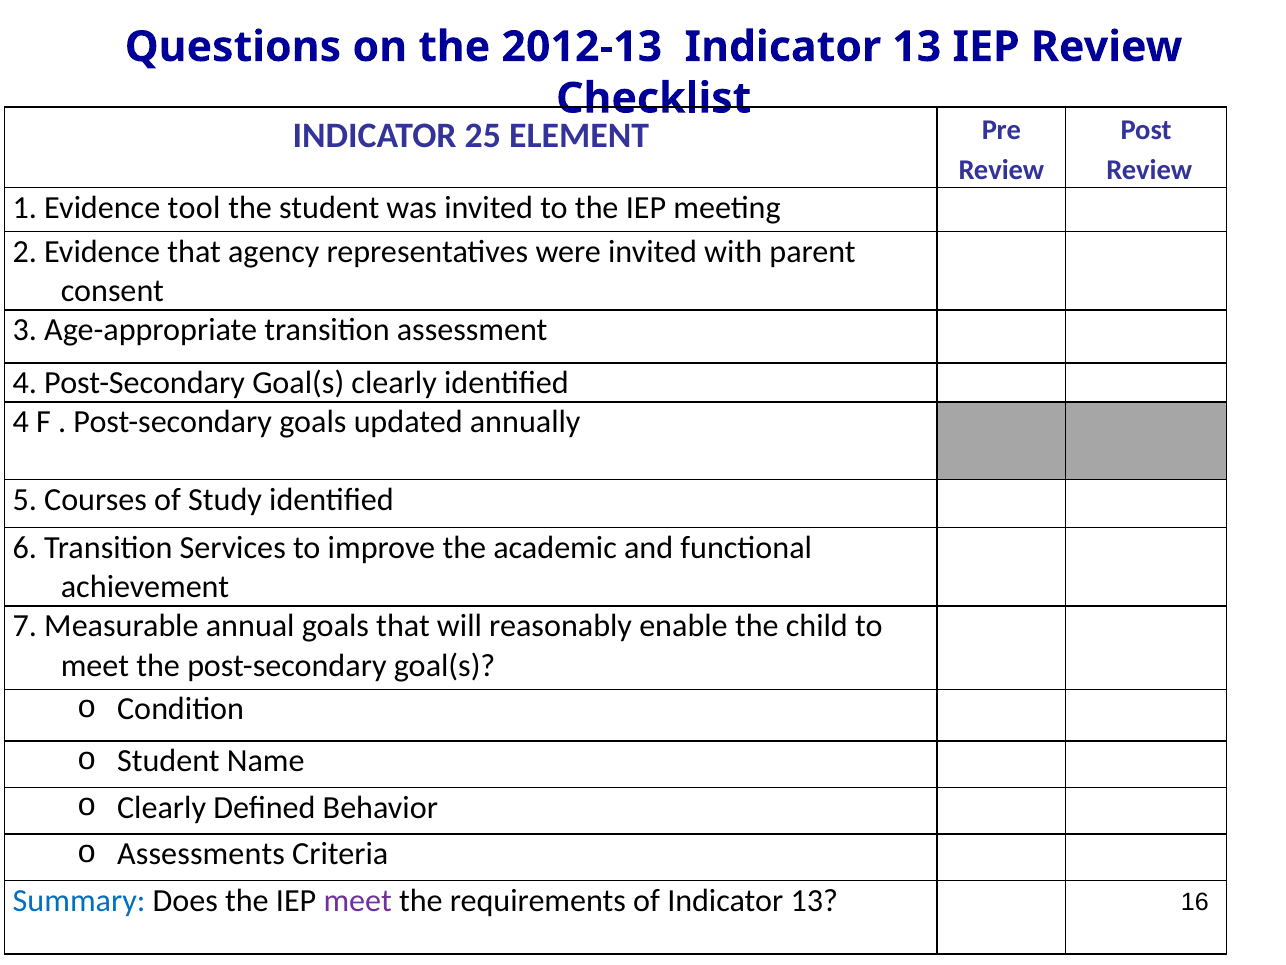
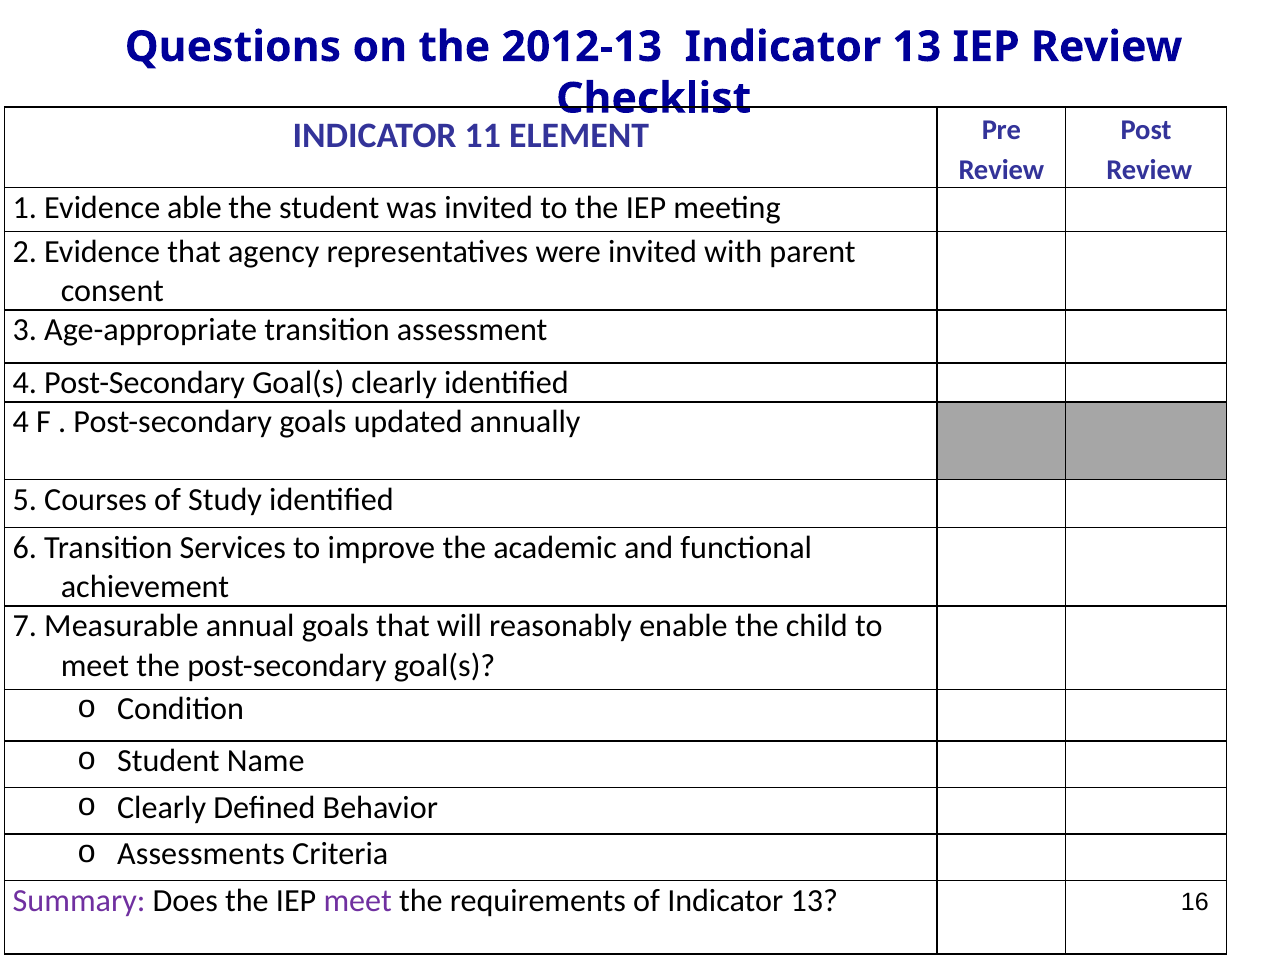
25: 25 -> 11
tool: tool -> able
Summary colour: blue -> purple
